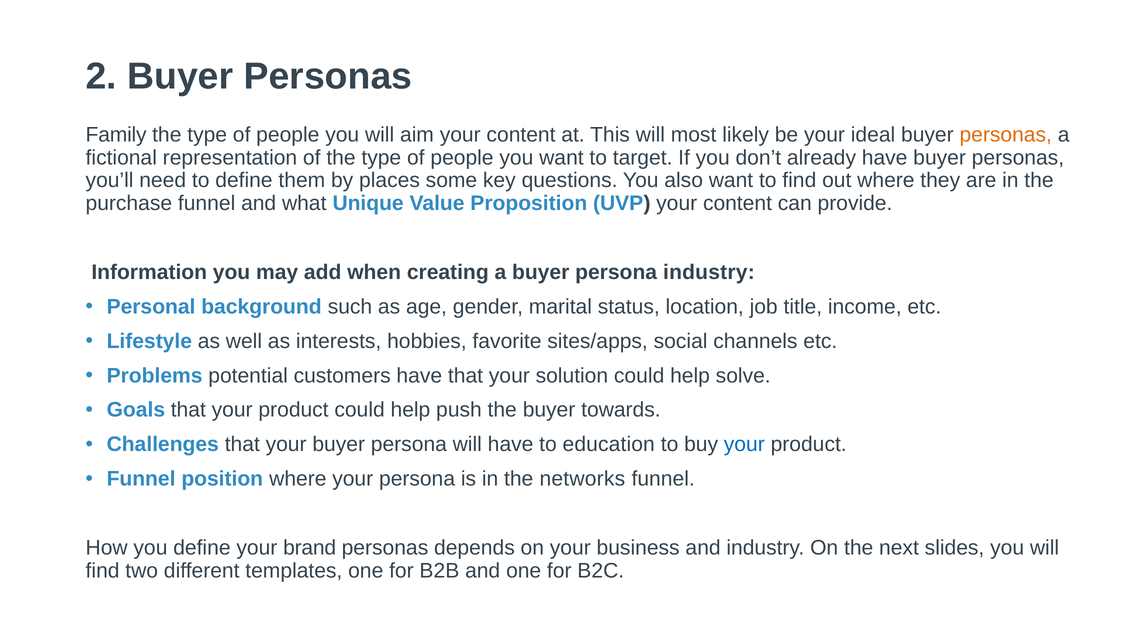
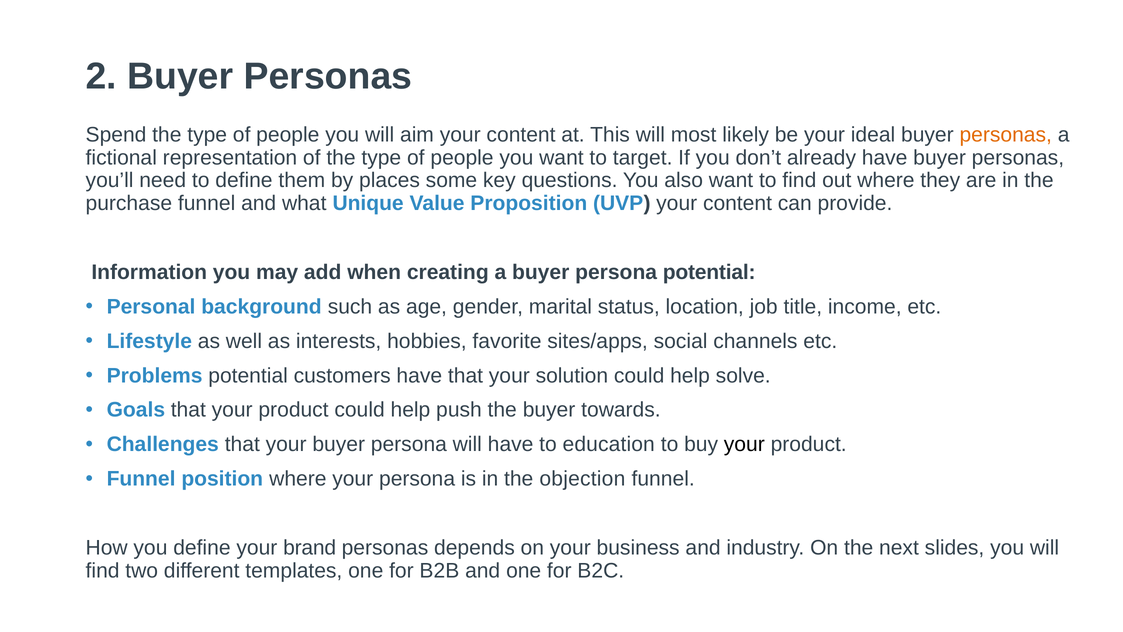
Family: Family -> Spend
persona industry: industry -> potential
your at (744, 444) colour: blue -> black
networks: networks -> objection
